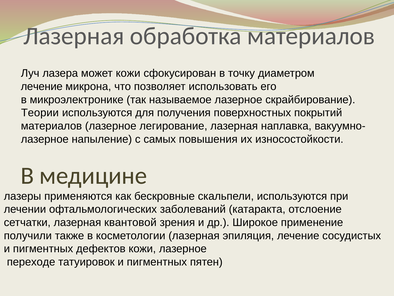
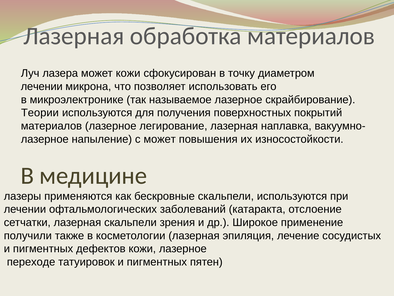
лечение at (42, 86): лечение -> лечении
с самых: самых -> может
лазерная квантовой: квантовой -> скальпели
